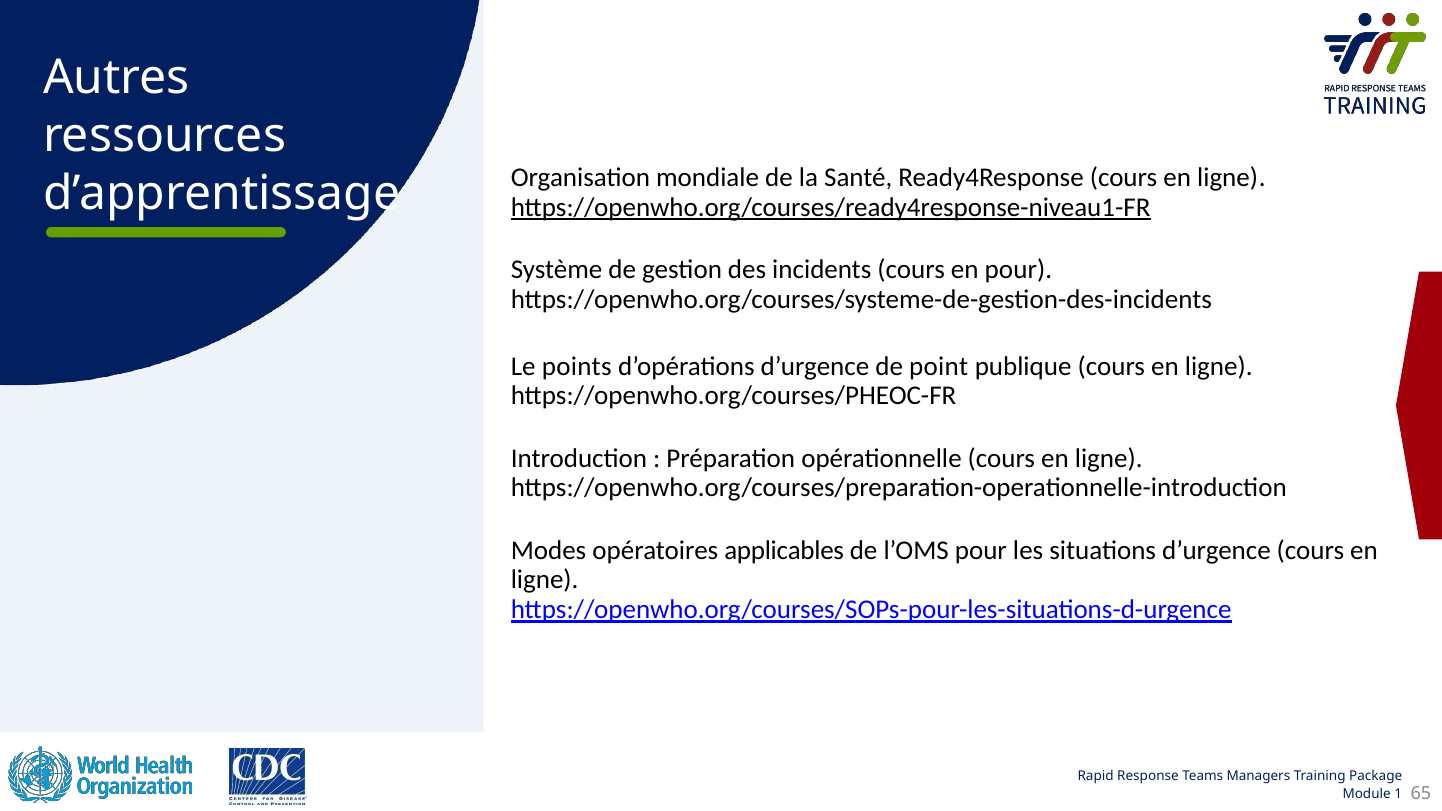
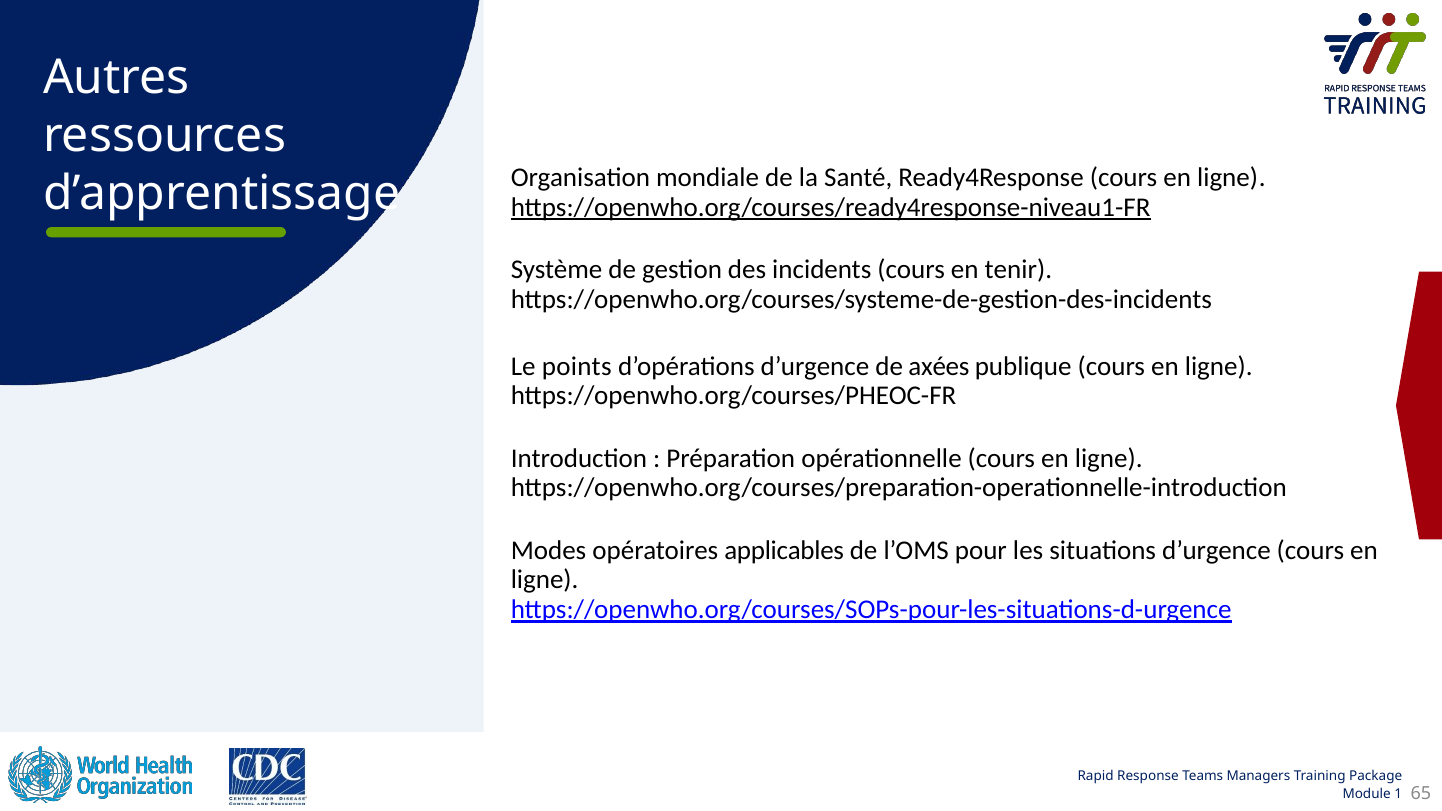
en pour: pour -> tenir
point: point -> axées
